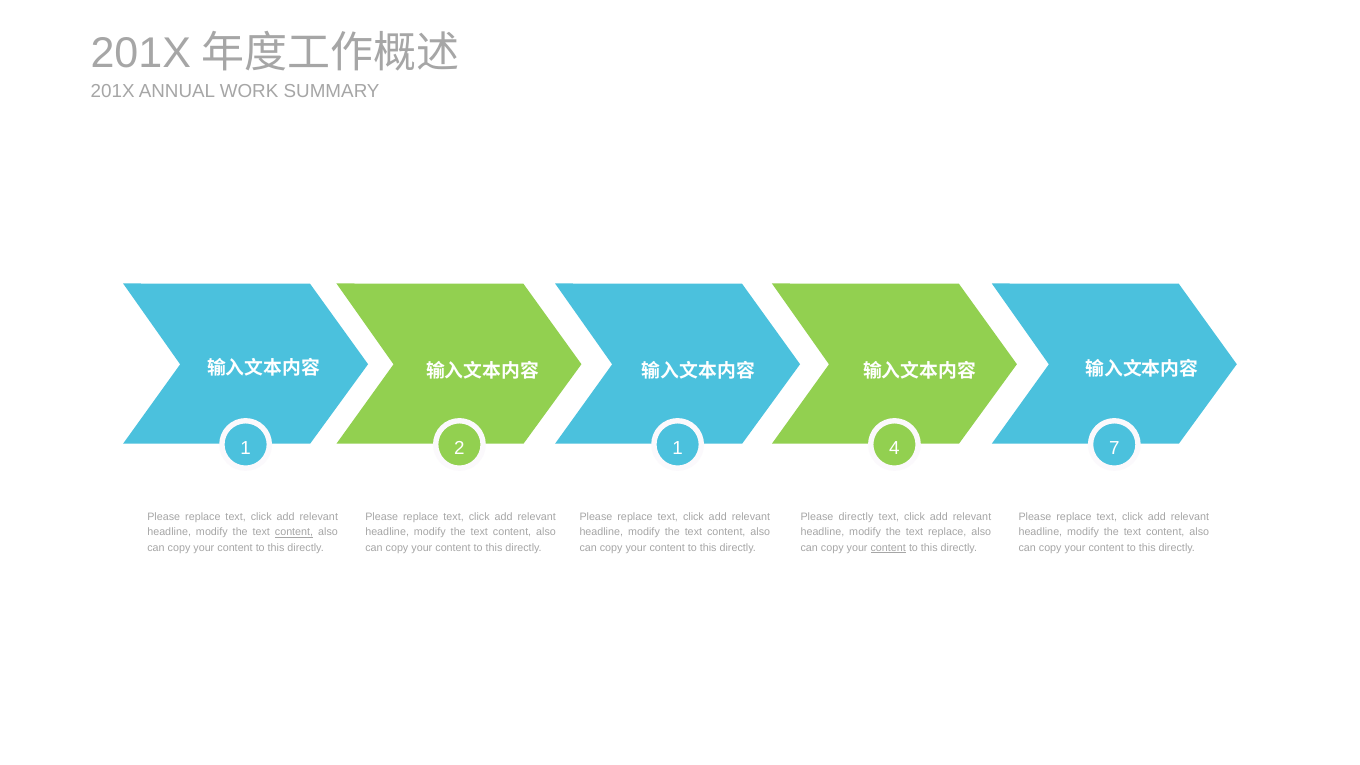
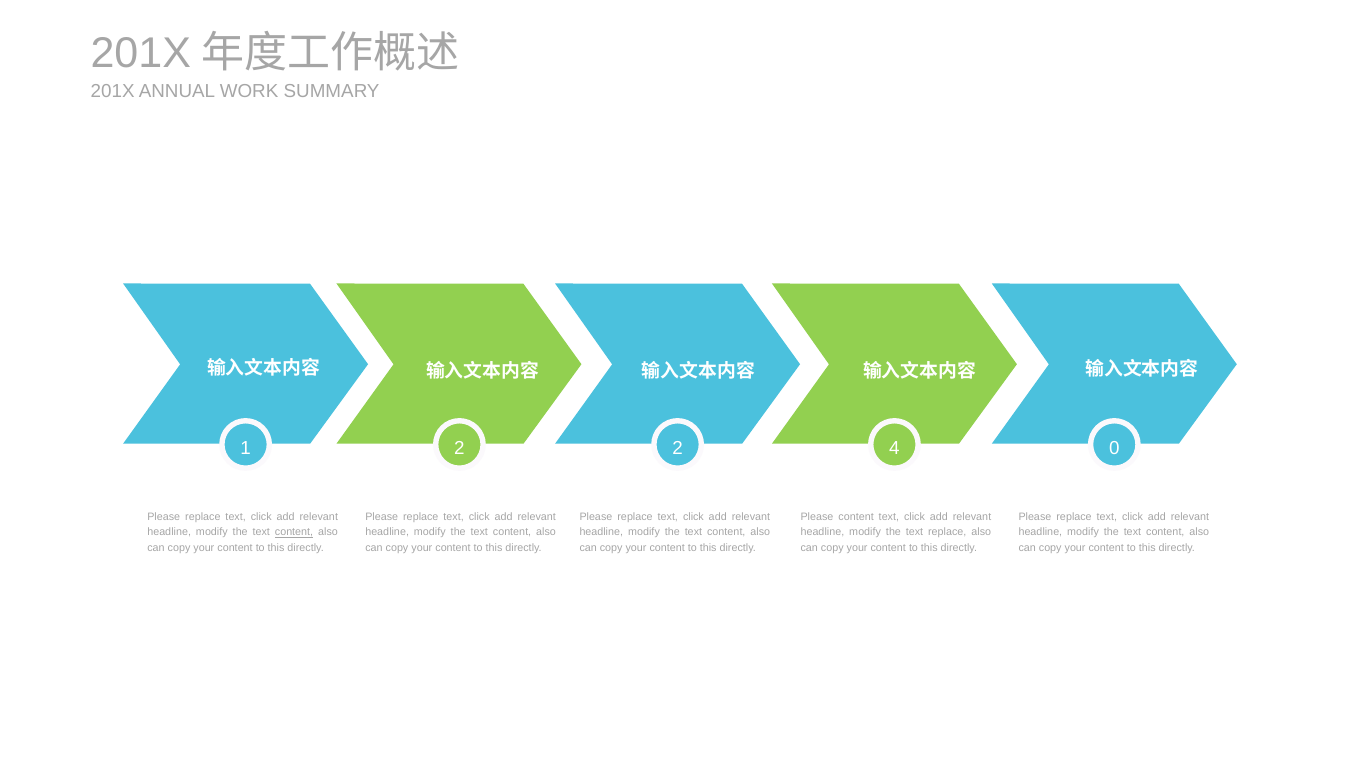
2 1: 1 -> 2
7: 7 -> 0
Please directly: directly -> content
content at (888, 548) underline: present -> none
